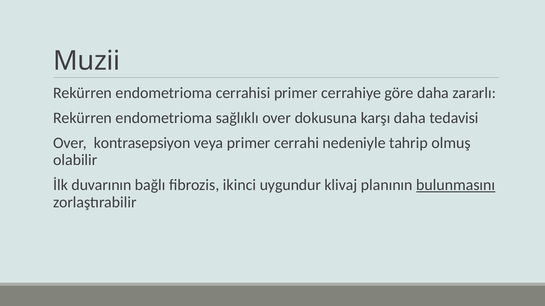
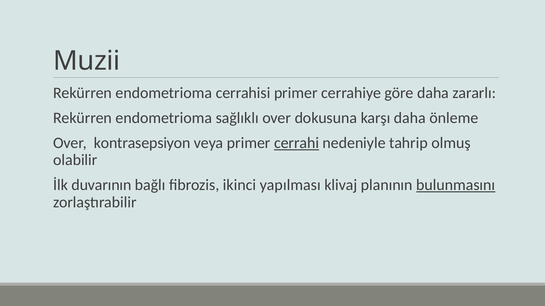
tedavisi: tedavisi -> önleme
cerrahi underline: none -> present
uygundur: uygundur -> yapılması
